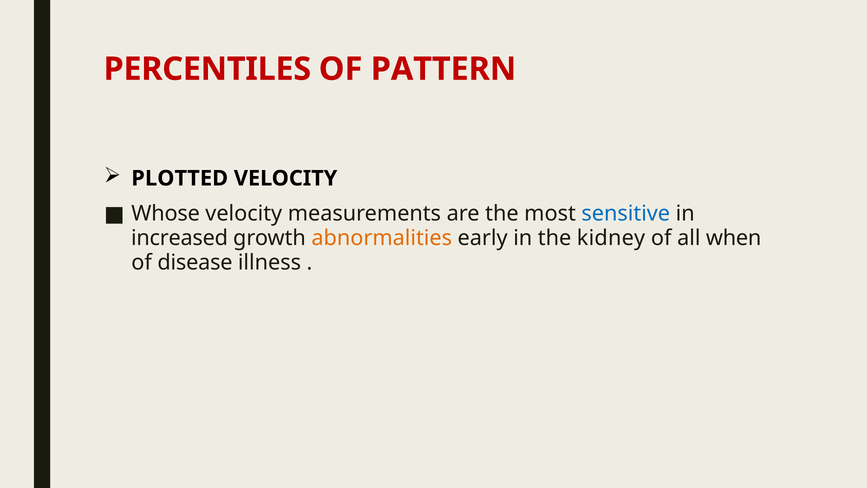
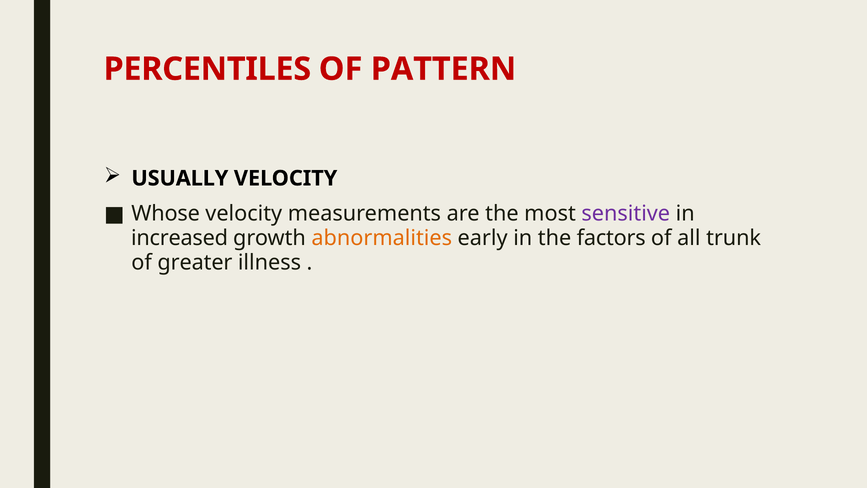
PLOTTED: PLOTTED -> USUALLY
sensitive colour: blue -> purple
kidney: kidney -> factors
when: when -> trunk
disease: disease -> greater
